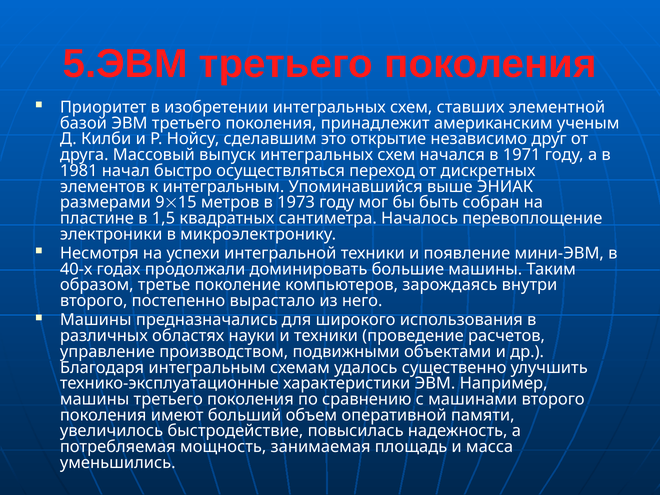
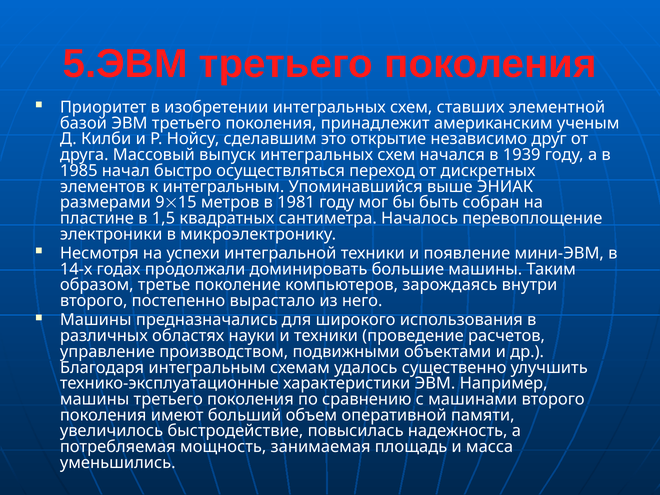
1971: 1971 -> 1939
1981: 1981 -> 1985
1973: 1973 -> 1981
40-х: 40-х -> 14-х
